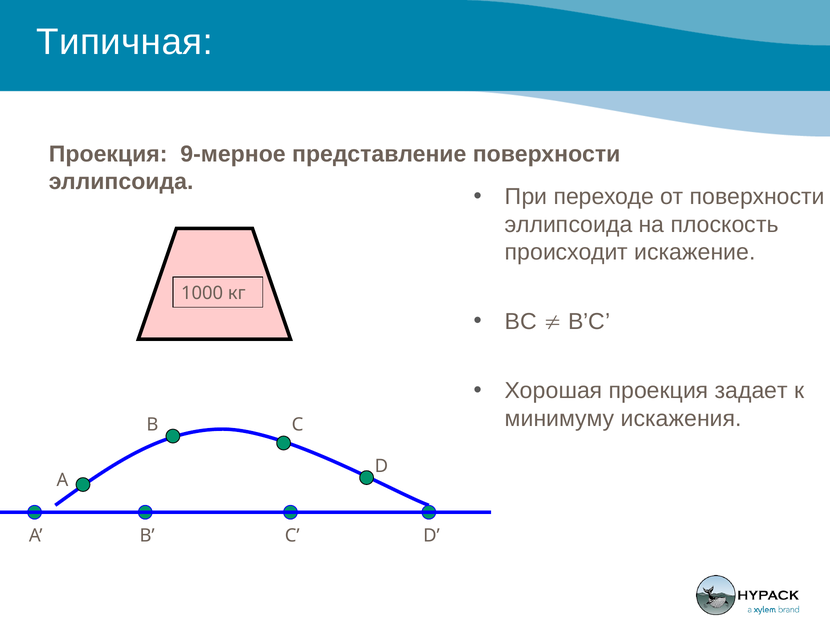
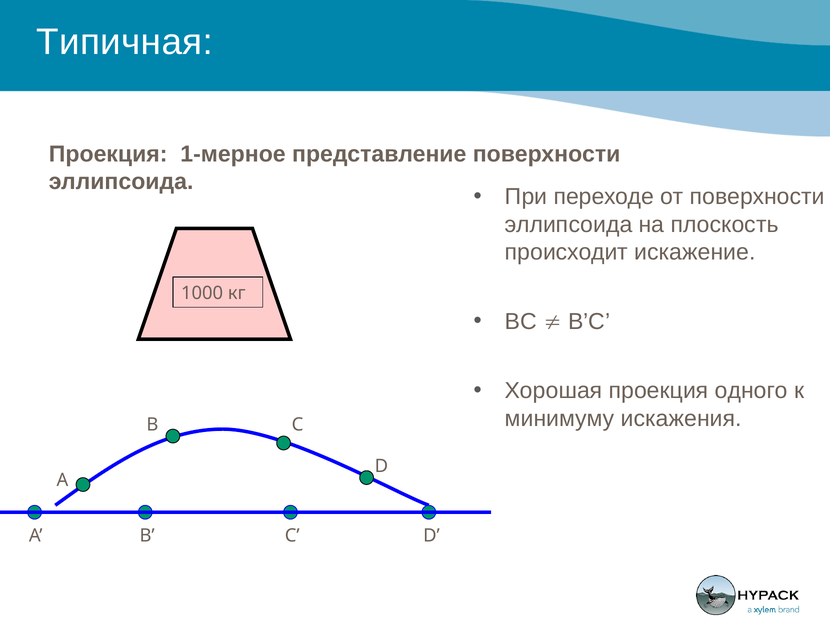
9-мерное: 9-мерное -> 1-мерное
задает: задает -> одного
